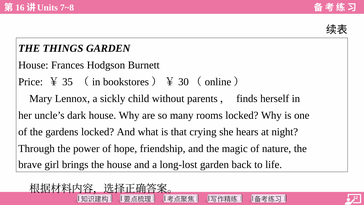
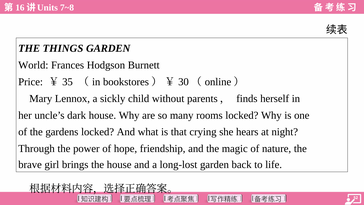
House at (33, 65): House -> World
